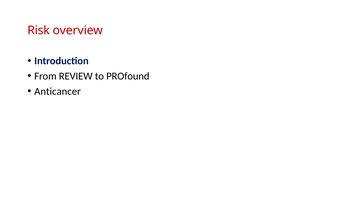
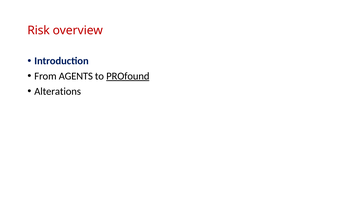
REVIEW: REVIEW -> AGENTS
PROfound underline: none -> present
Anticancer: Anticancer -> Alterations
